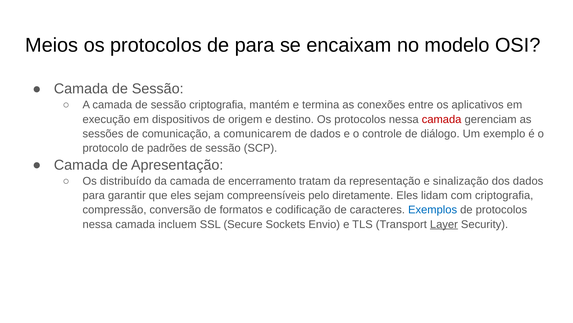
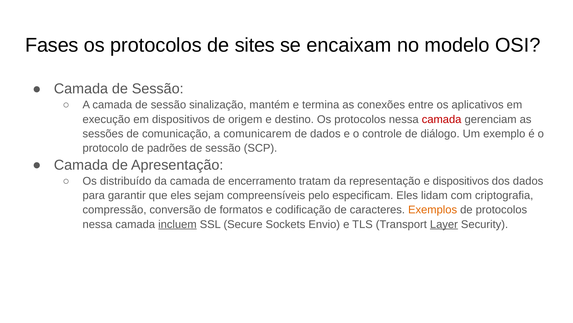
Meios: Meios -> Fases
de para: para -> sites
sessão criptografia: criptografia -> sinalização
e sinalização: sinalização -> dispositivos
diretamente: diretamente -> especificam
Exemplos colour: blue -> orange
incluem underline: none -> present
